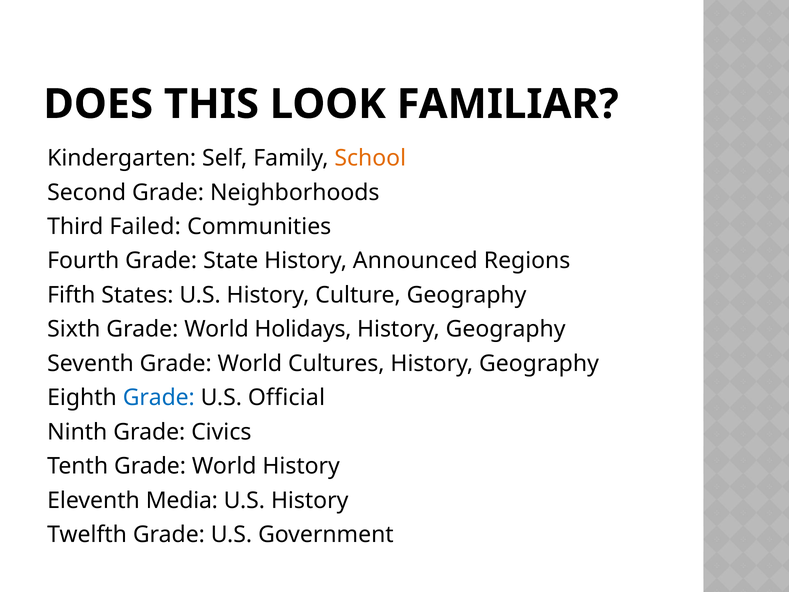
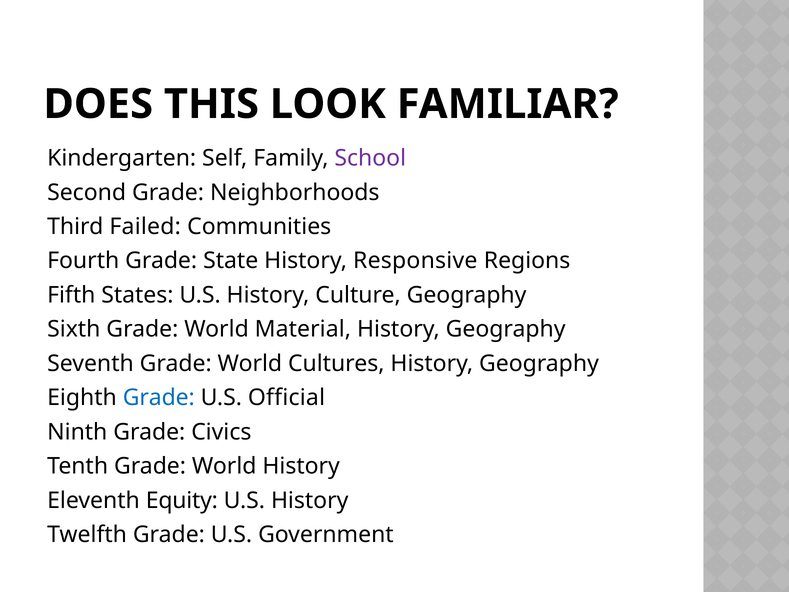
School colour: orange -> purple
Announced: Announced -> Responsive
Holidays: Holidays -> Material
Media: Media -> Equity
